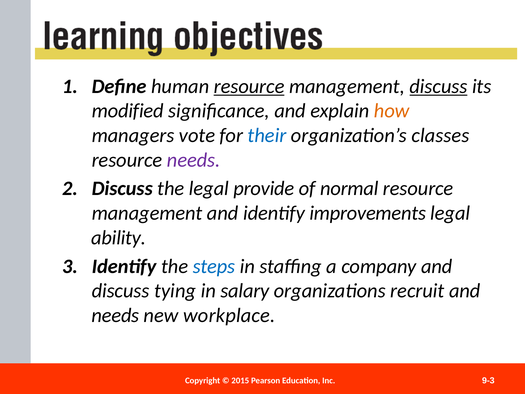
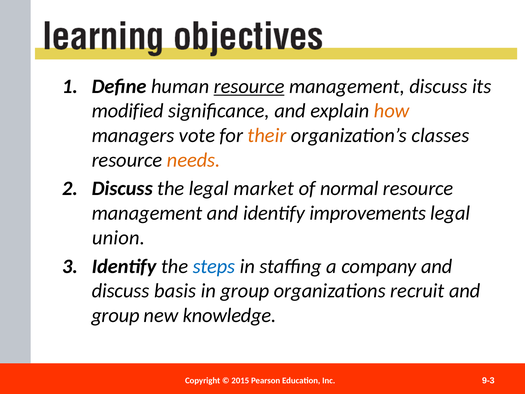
discuss at (438, 86) underline: present -> none
their colour: blue -> orange
needs at (194, 160) colour: purple -> orange
provide: provide -> market
ability: ability -> union
tying: tying -> basis
in salary: salary -> group
needs at (115, 315): needs -> group
workplace: workplace -> knowledge
